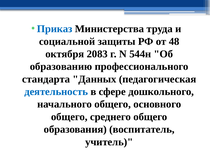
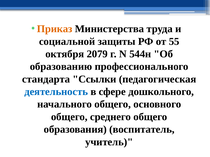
Приказ colour: blue -> orange
48: 48 -> 55
2083: 2083 -> 2079
Данных: Данных -> Ссылки
